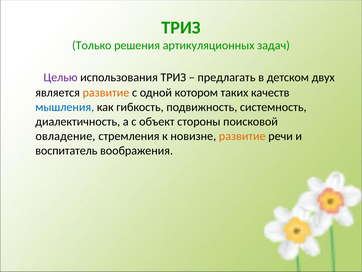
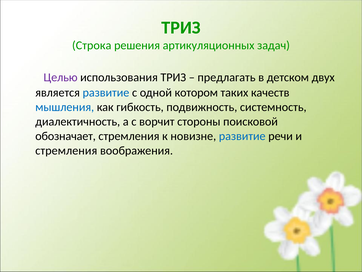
Только: Только -> Строка
развитие at (106, 93) colour: orange -> blue
объект: объект -> ворчит
овладение: овладение -> обозначает
развитие at (242, 136) colour: orange -> blue
воспитатель at (66, 150): воспитатель -> стремления
